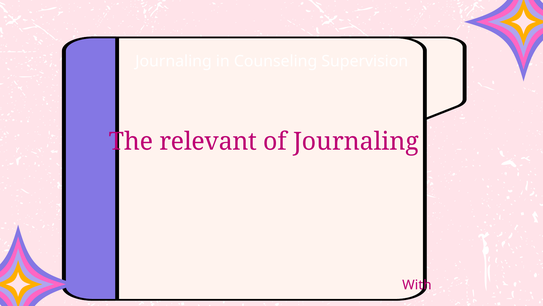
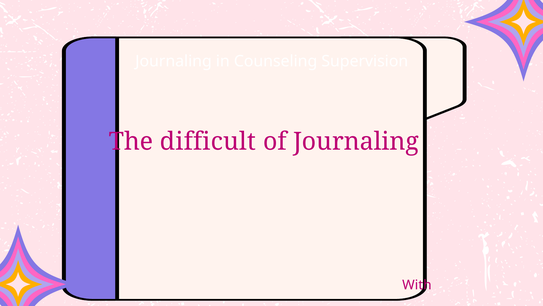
relevant: relevant -> difficult
